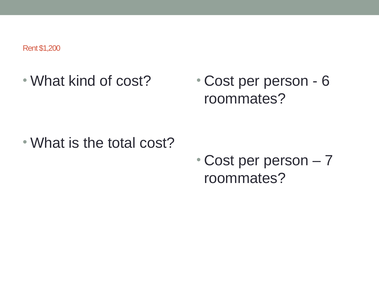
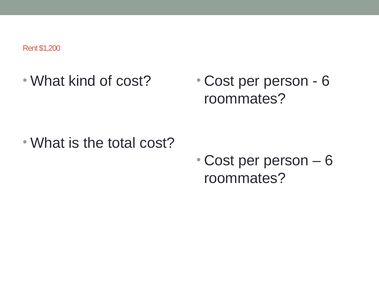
7 at (329, 161): 7 -> 6
